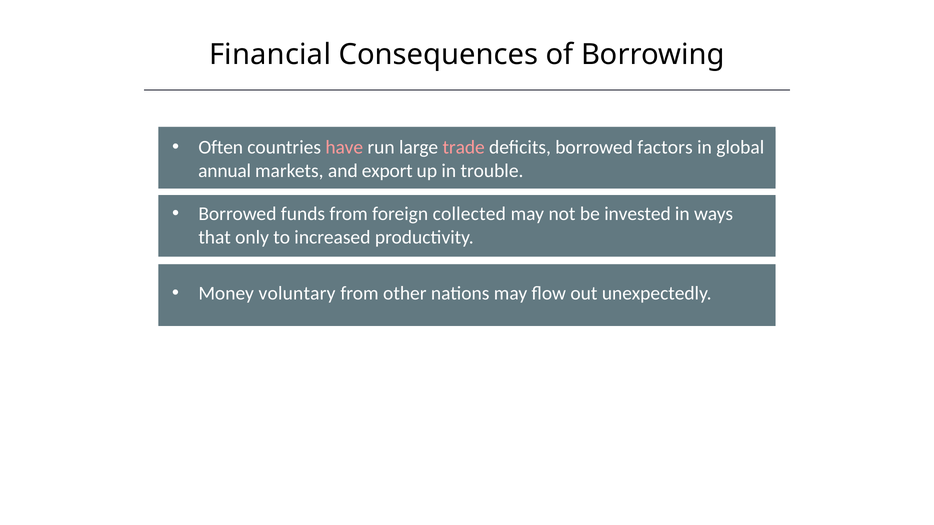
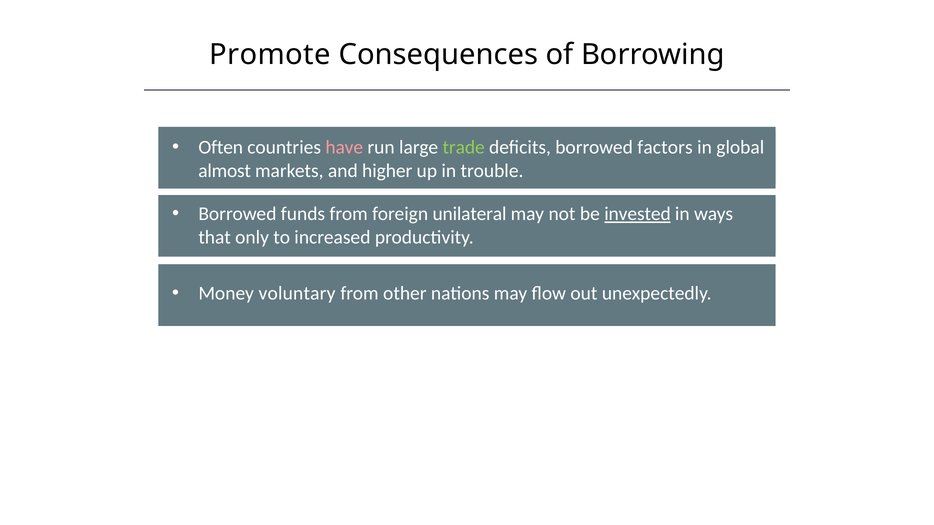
Financial: Financial -> Promote
trade colour: pink -> light green
annual: annual -> almost
export: export -> higher
collected: collected -> unilateral
invested underline: none -> present
